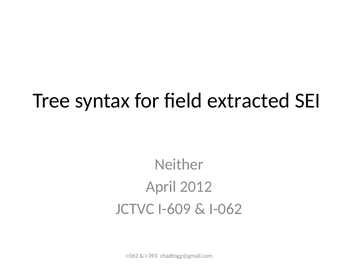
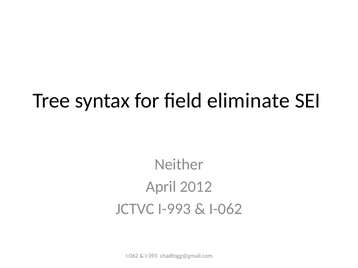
extracted: extracted -> eliminate
I-609: I-609 -> I-993
